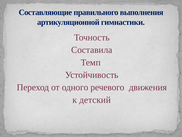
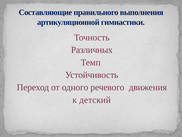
Составила: Составила -> Различных
